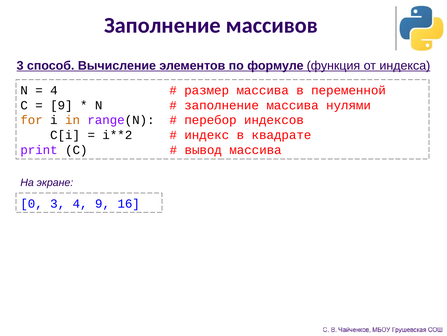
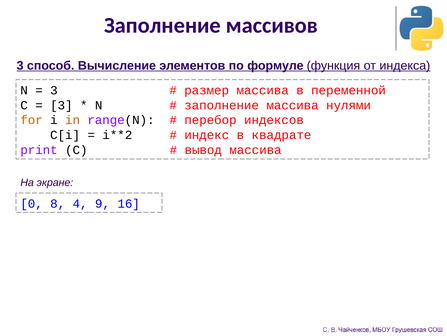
4 at (54, 90): 4 -> 3
9 at (61, 105): 9 -> 3
0 3: 3 -> 8
